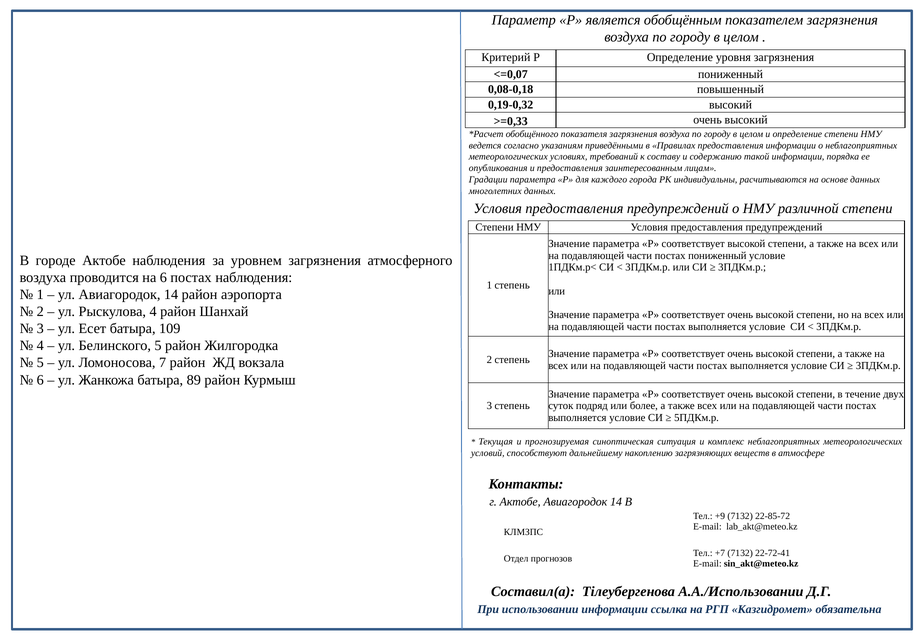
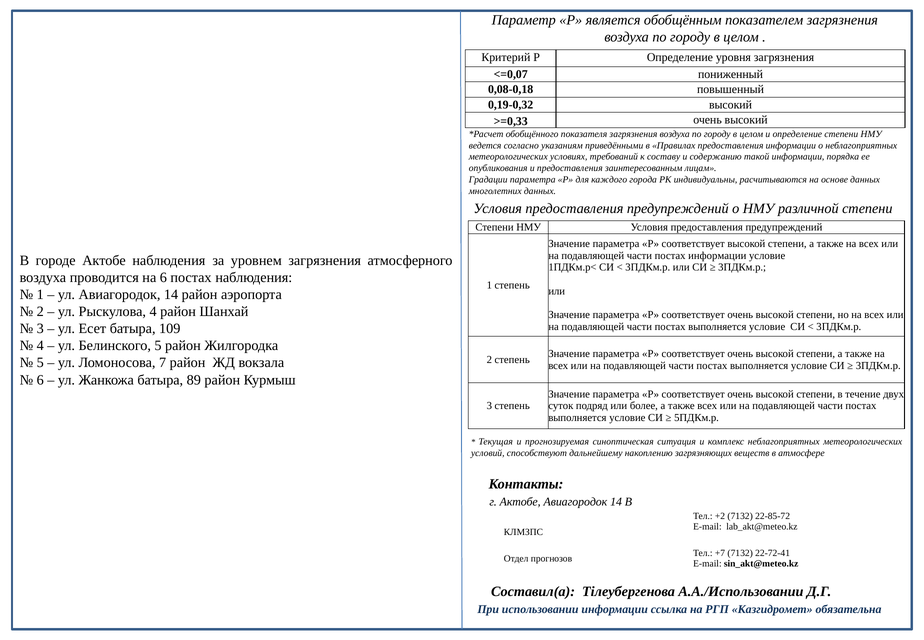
постах пониженный: пониженный -> информации
+9: +9 -> +2
